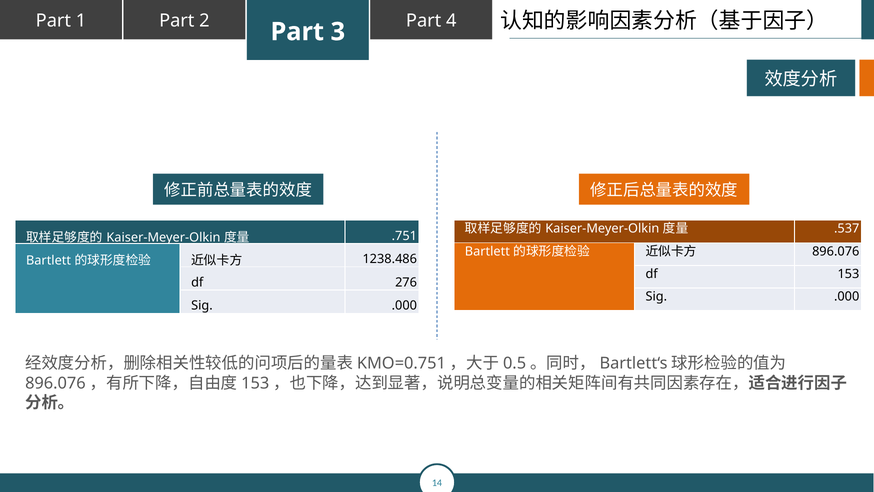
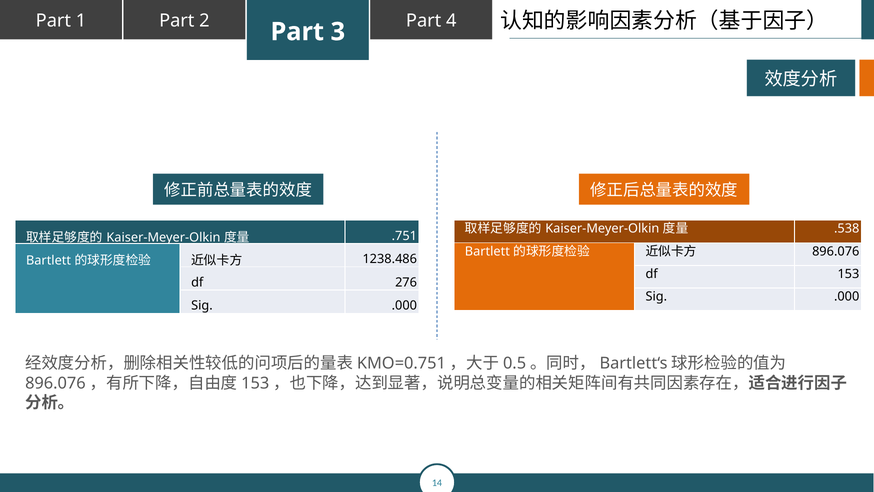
.537: .537 -> .538
